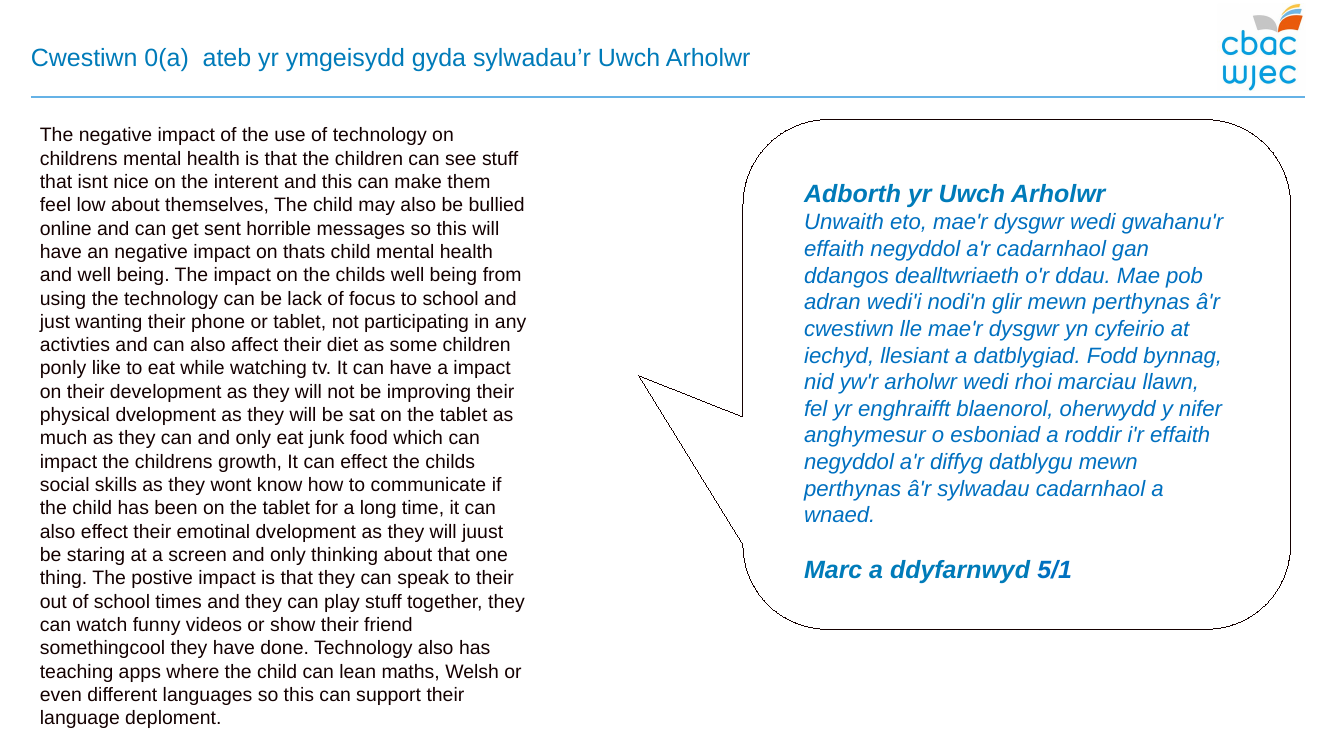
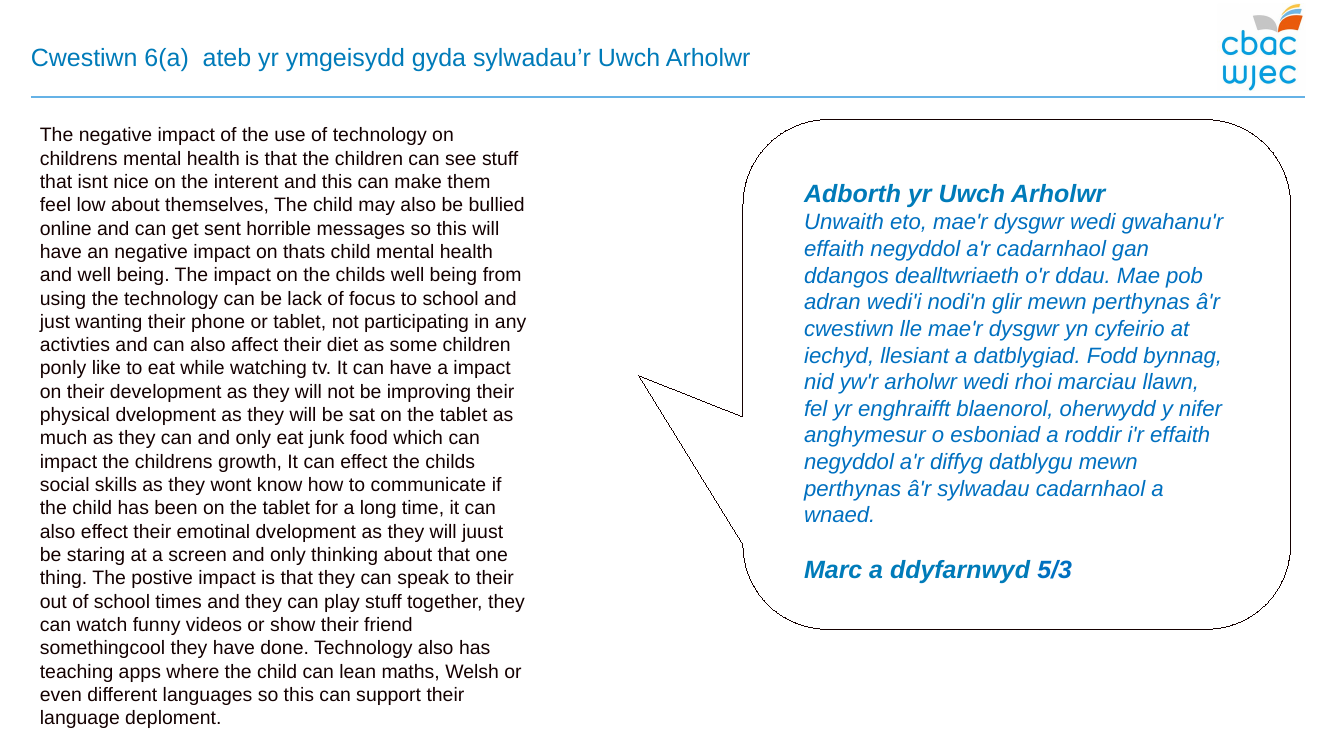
0(a: 0(a -> 6(a
5/1: 5/1 -> 5/3
